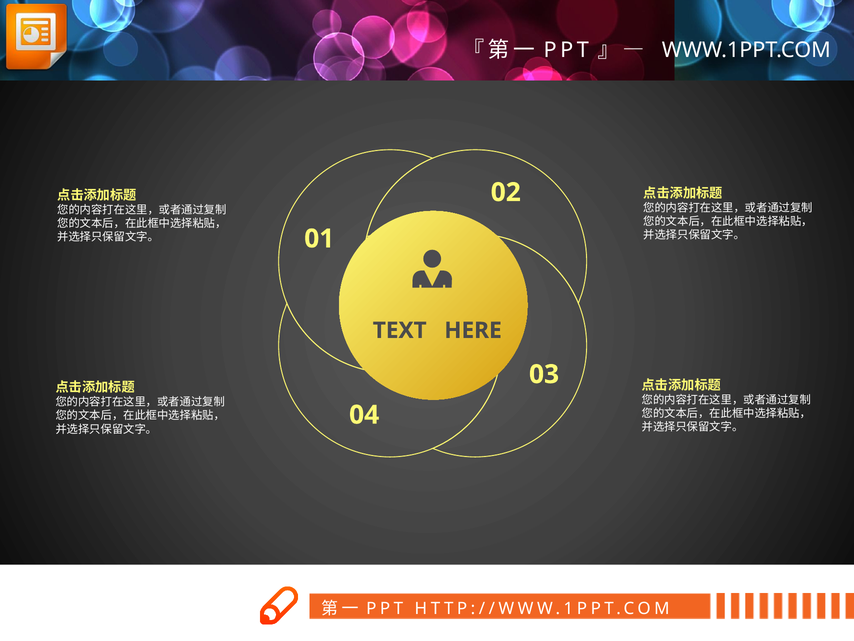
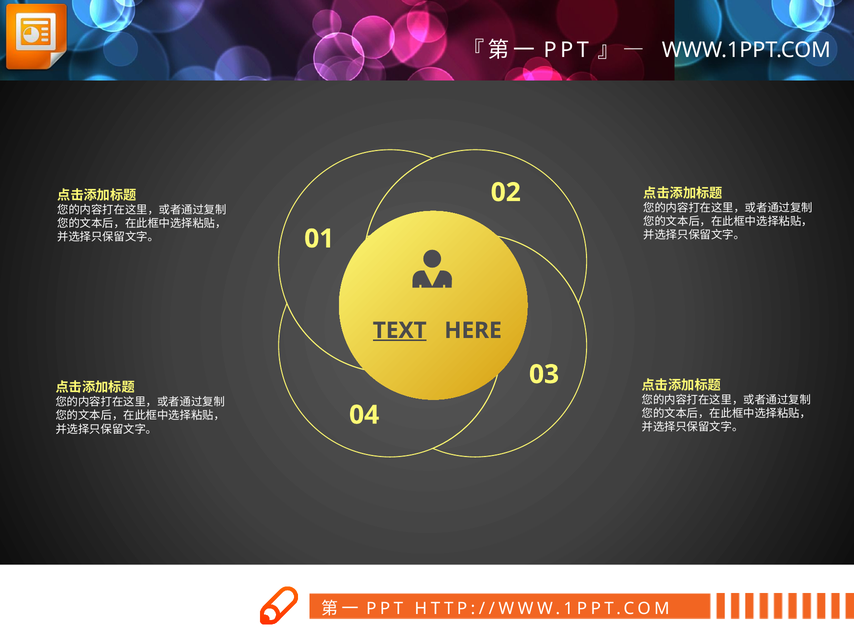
TEXT underline: none -> present
